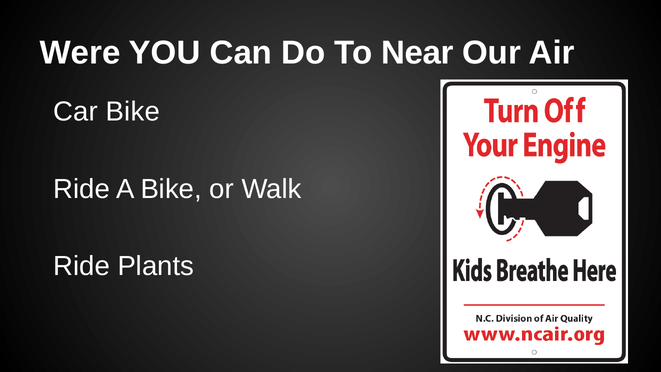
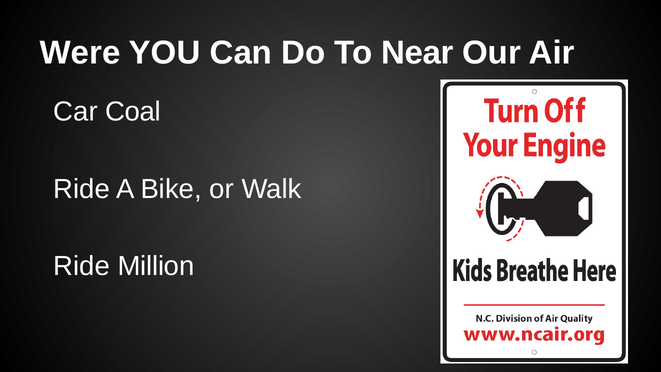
Car Bike: Bike -> Coal
Plants: Plants -> Million
